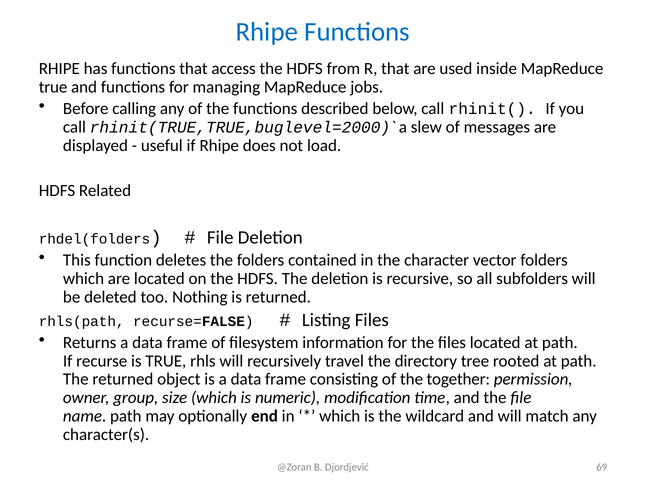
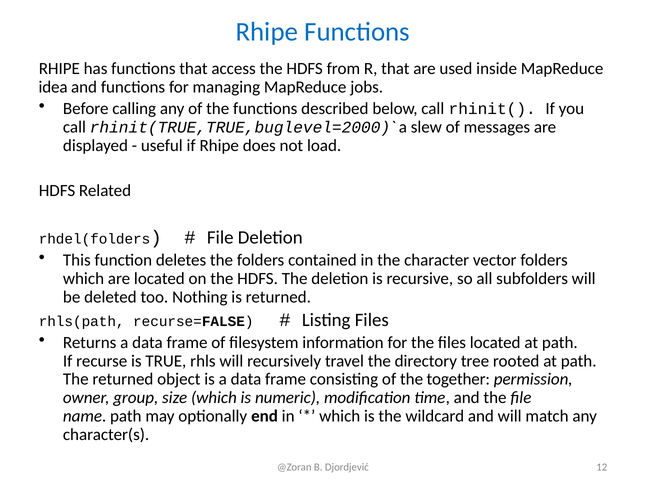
true at (53, 87): true -> idea
69: 69 -> 12
